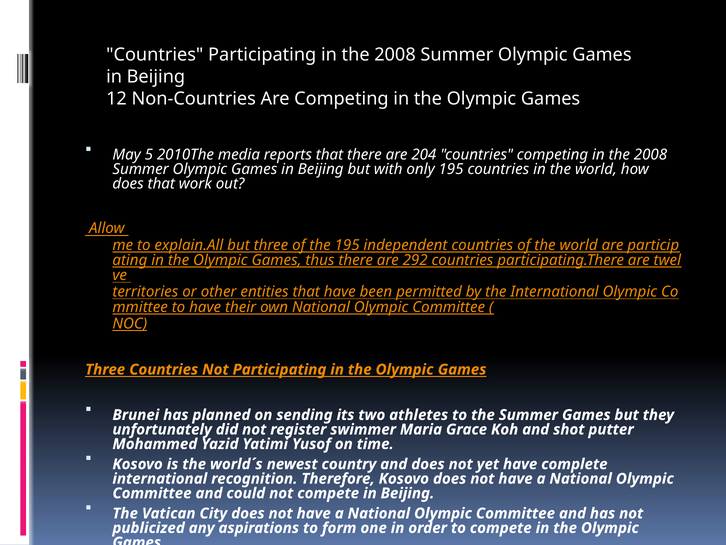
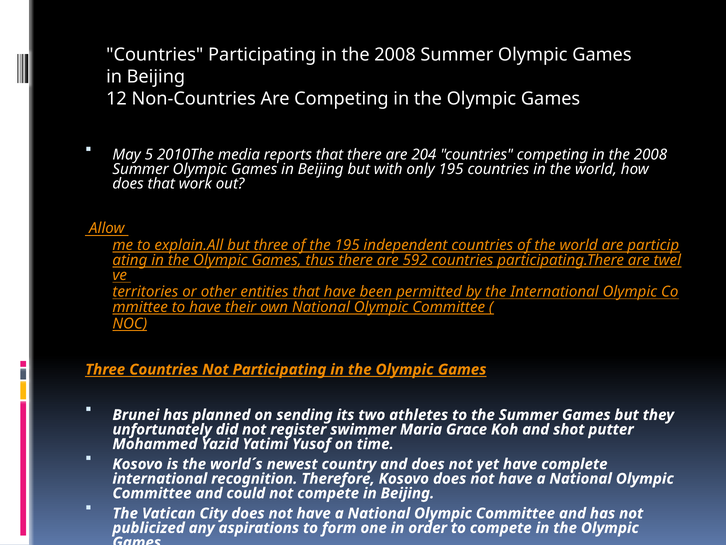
292: 292 -> 592
